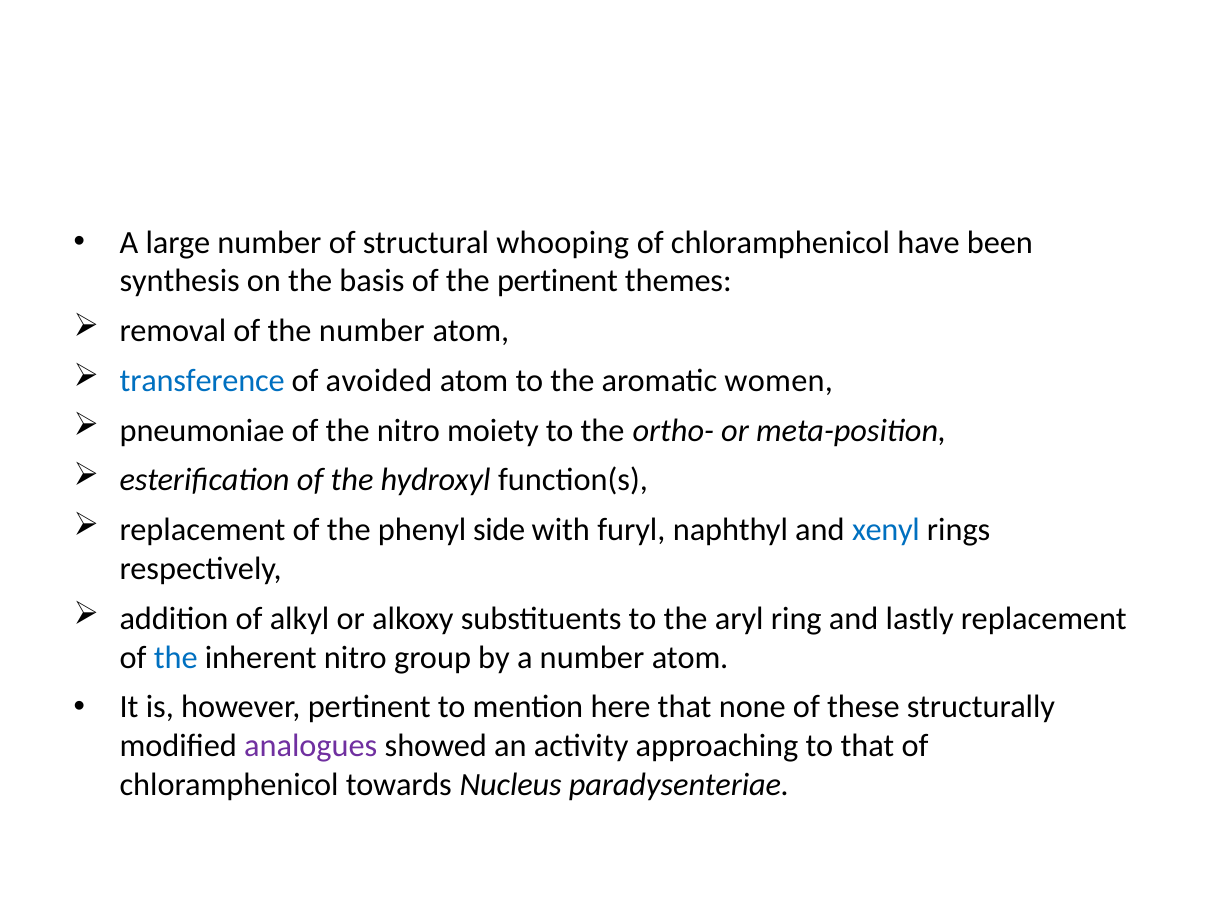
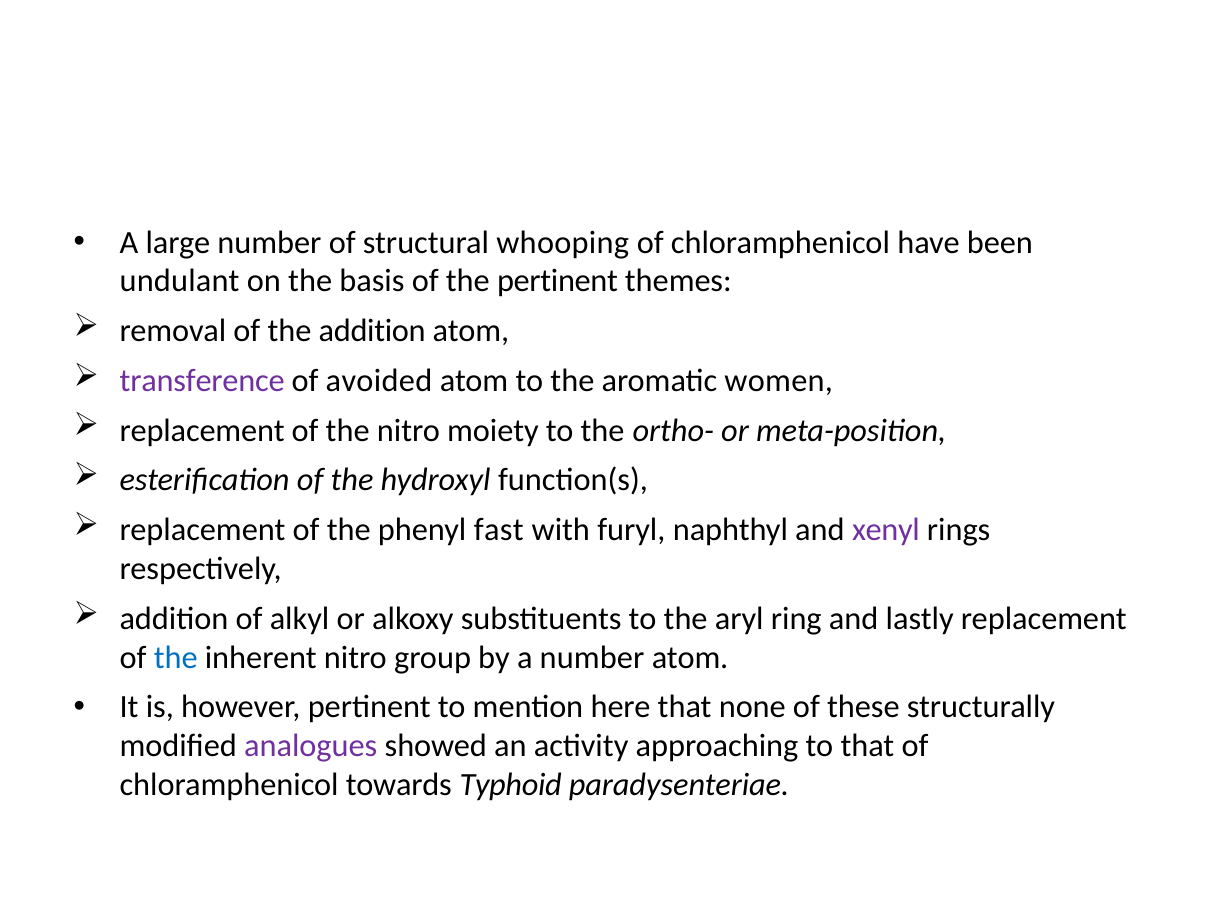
synthesis: synthesis -> undulant
the number: number -> addition
transference colour: blue -> purple
pneumoniae at (202, 431): pneumoniae -> replacement
side: side -> fast
xenyl colour: blue -> purple
Nucleus: Nucleus -> Typhoid
